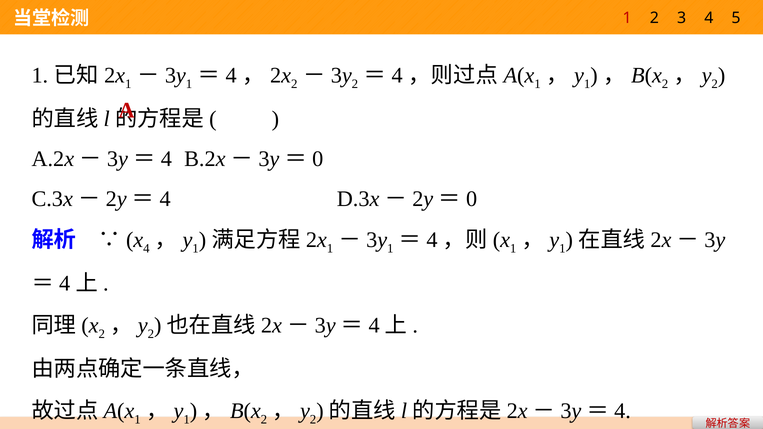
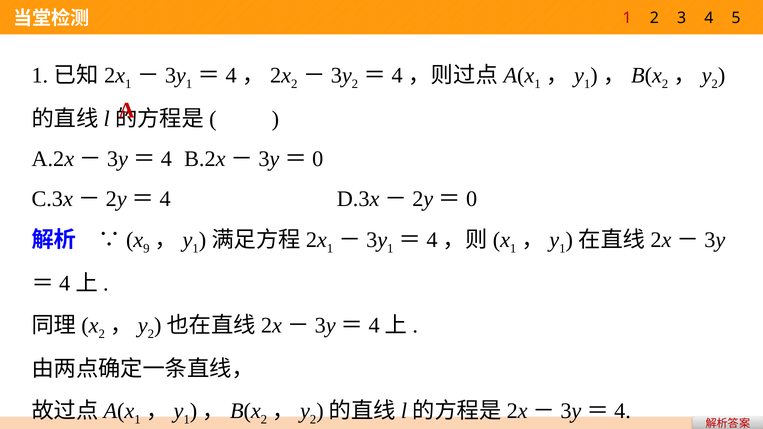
4 at (146, 249): 4 -> 9
